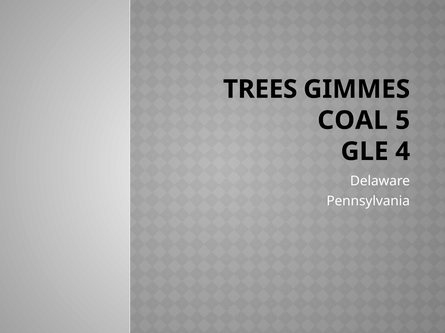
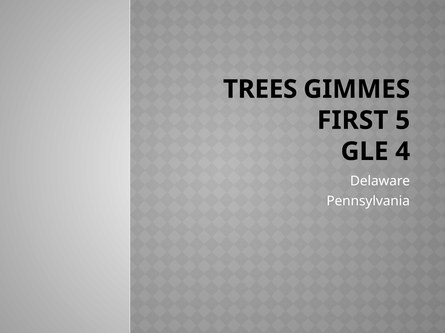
COAL: COAL -> FIRST
